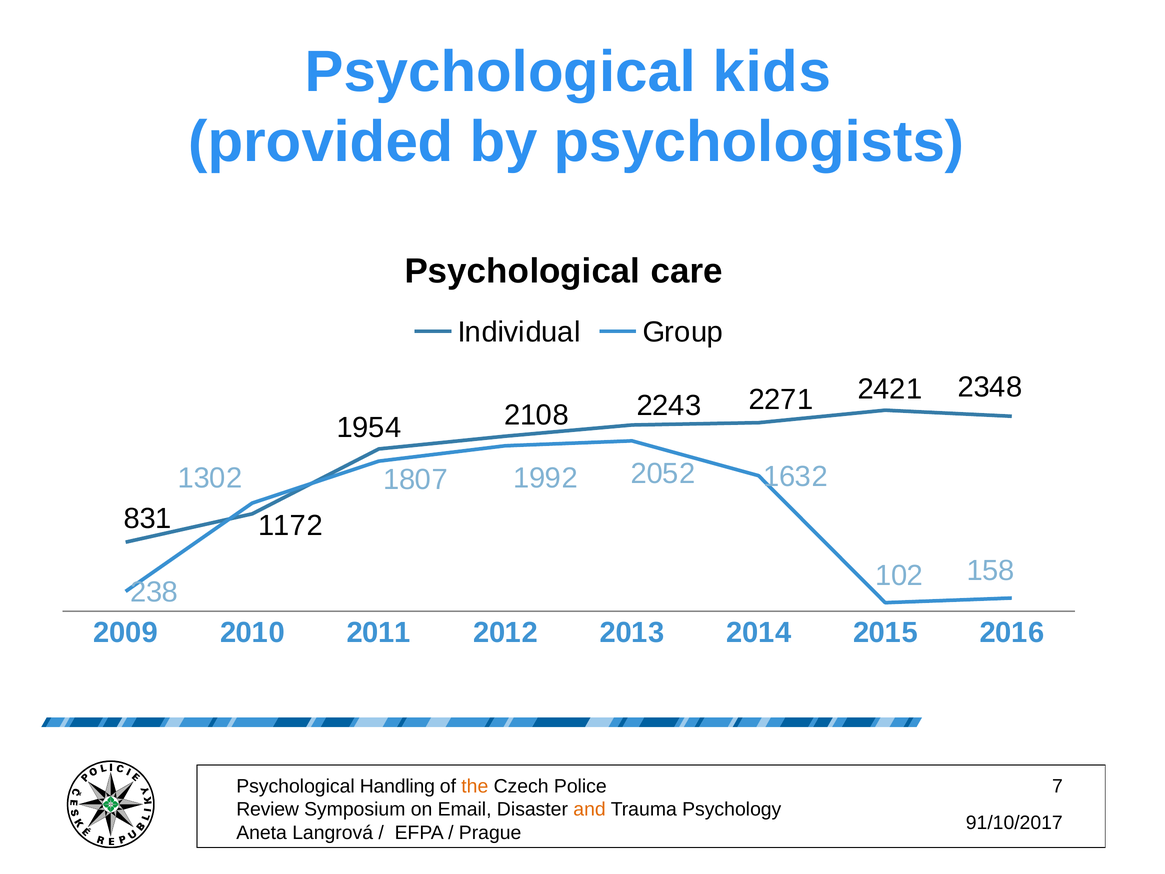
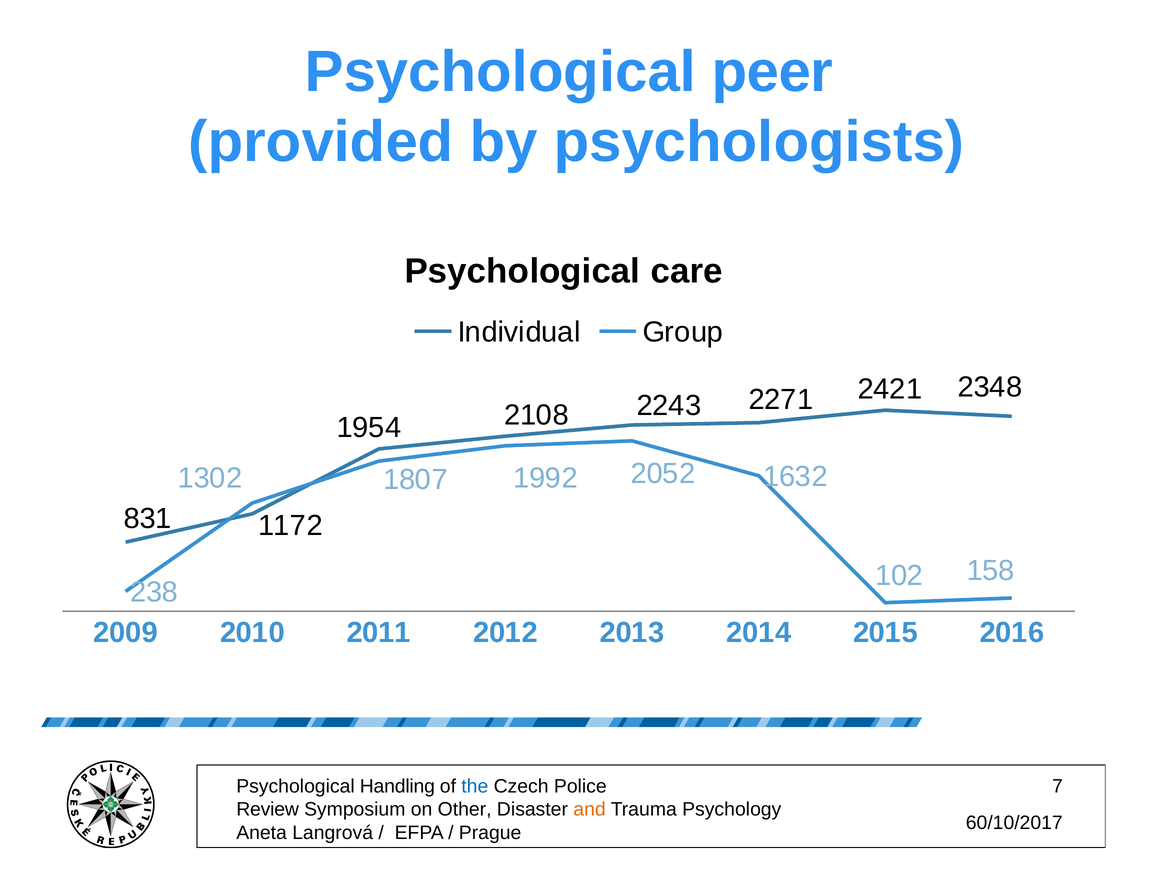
kids: kids -> peer
the colour: orange -> blue
Email: Email -> Other
91/10/2017: 91/10/2017 -> 60/10/2017
